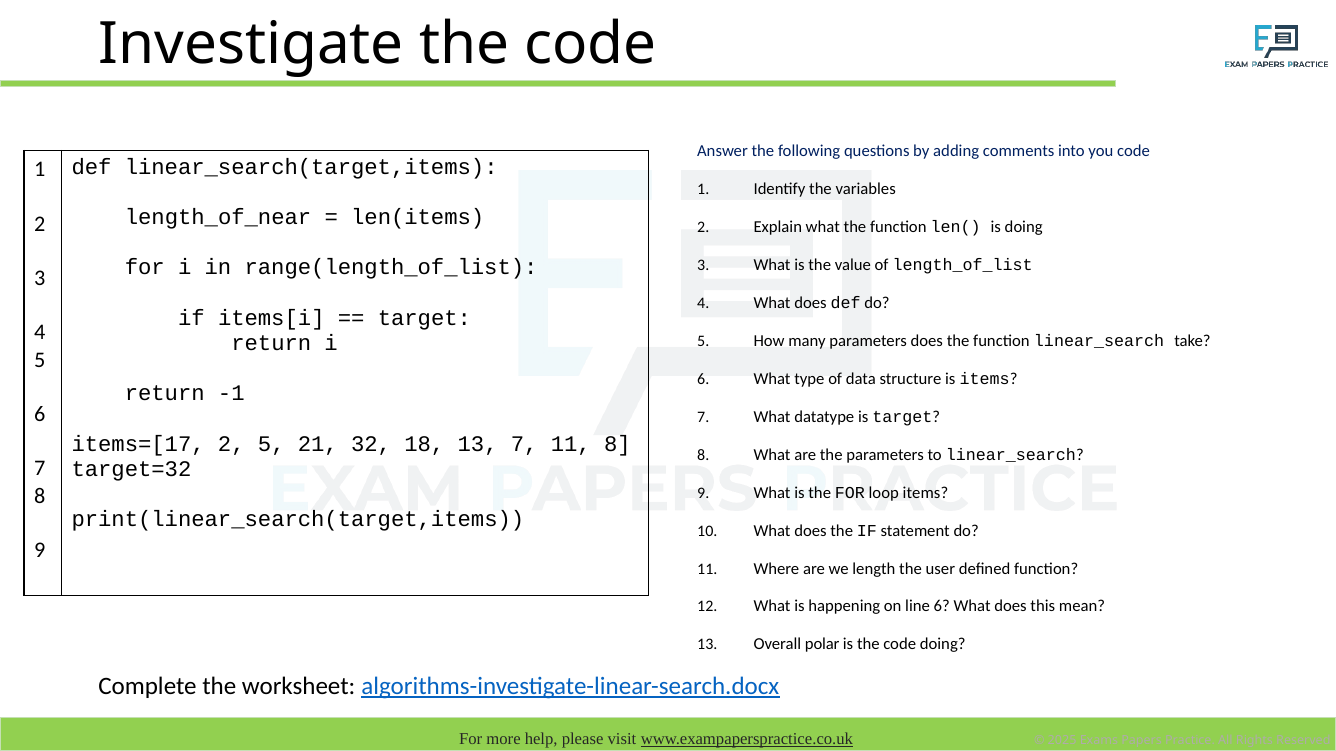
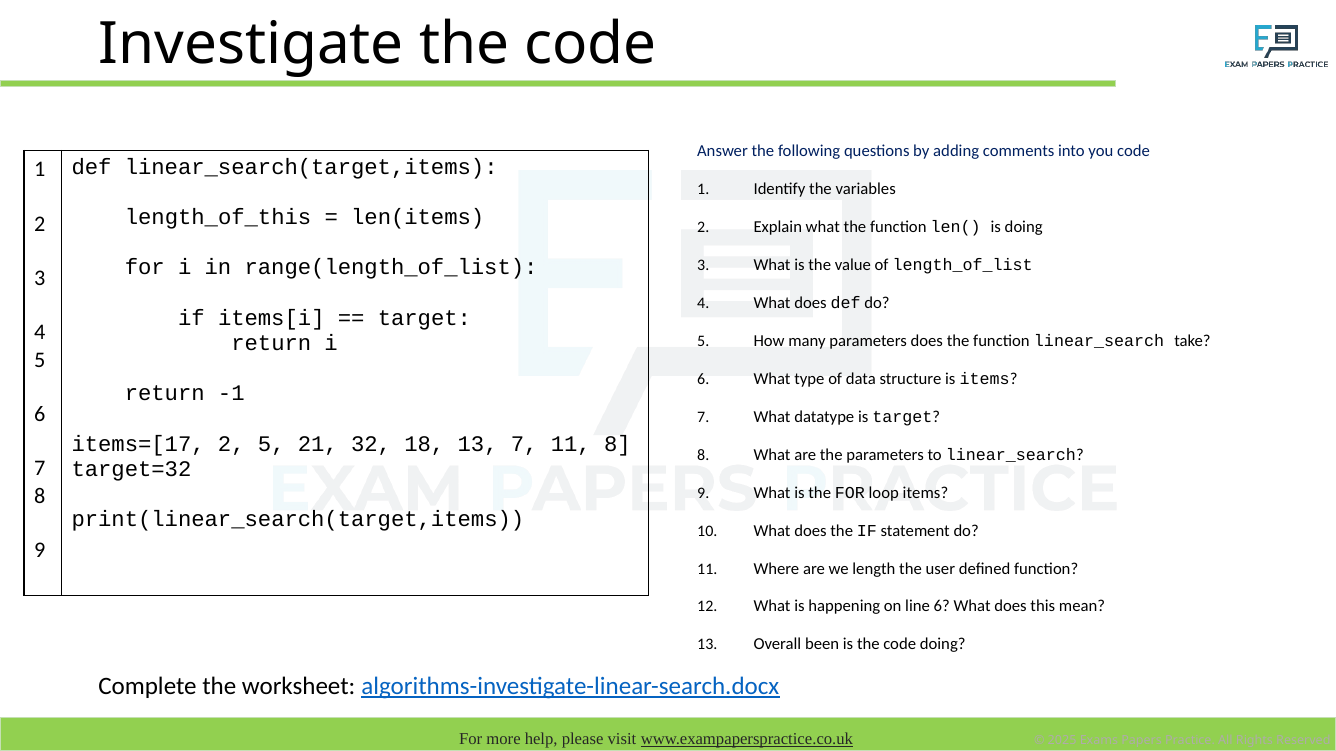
length_of_near: length_of_near -> length_of_this
polar: polar -> been
